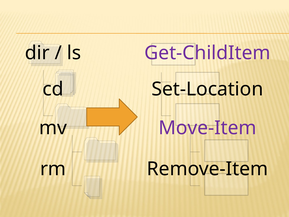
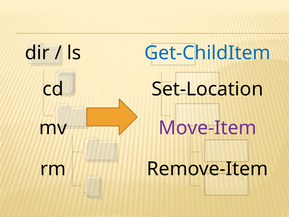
Get-ChildItem colour: purple -> blue
